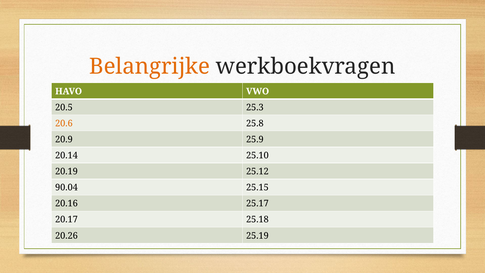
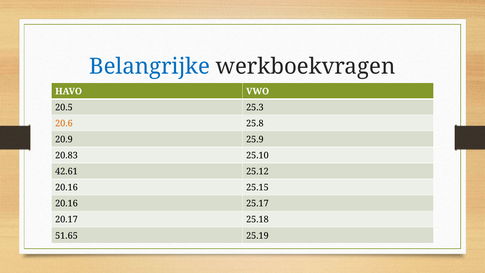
Belangrijke colour: orange -> blue
20.14: 20.14 -> 20.83
20.19: 20.19 -> 42.61
90.04 at (66, 187): 90.04 -> 20.16
20.26: 20.26 -> 51.65
